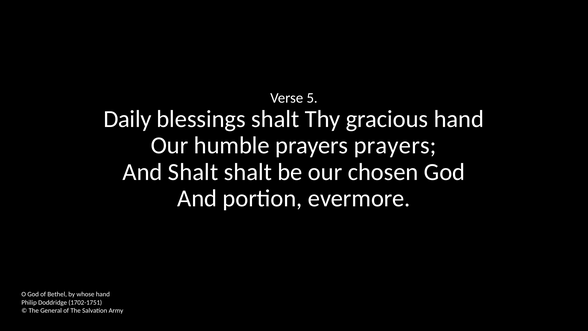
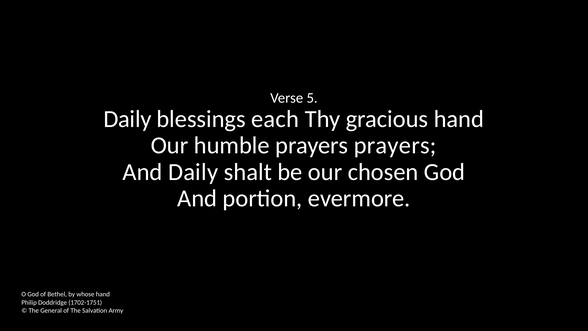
blessings shalt: shalt -> each
And Shalt: Shalt -> Daily
